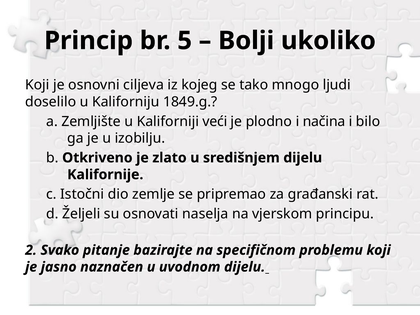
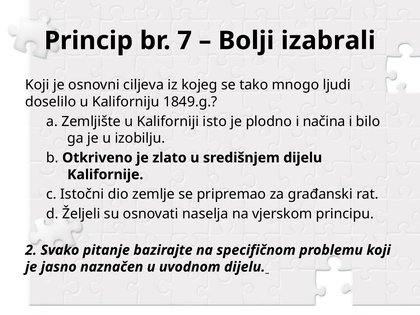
5: 5 -> 7
ukoliko: ukoliko -> izabrali
veći: veći -> isto
